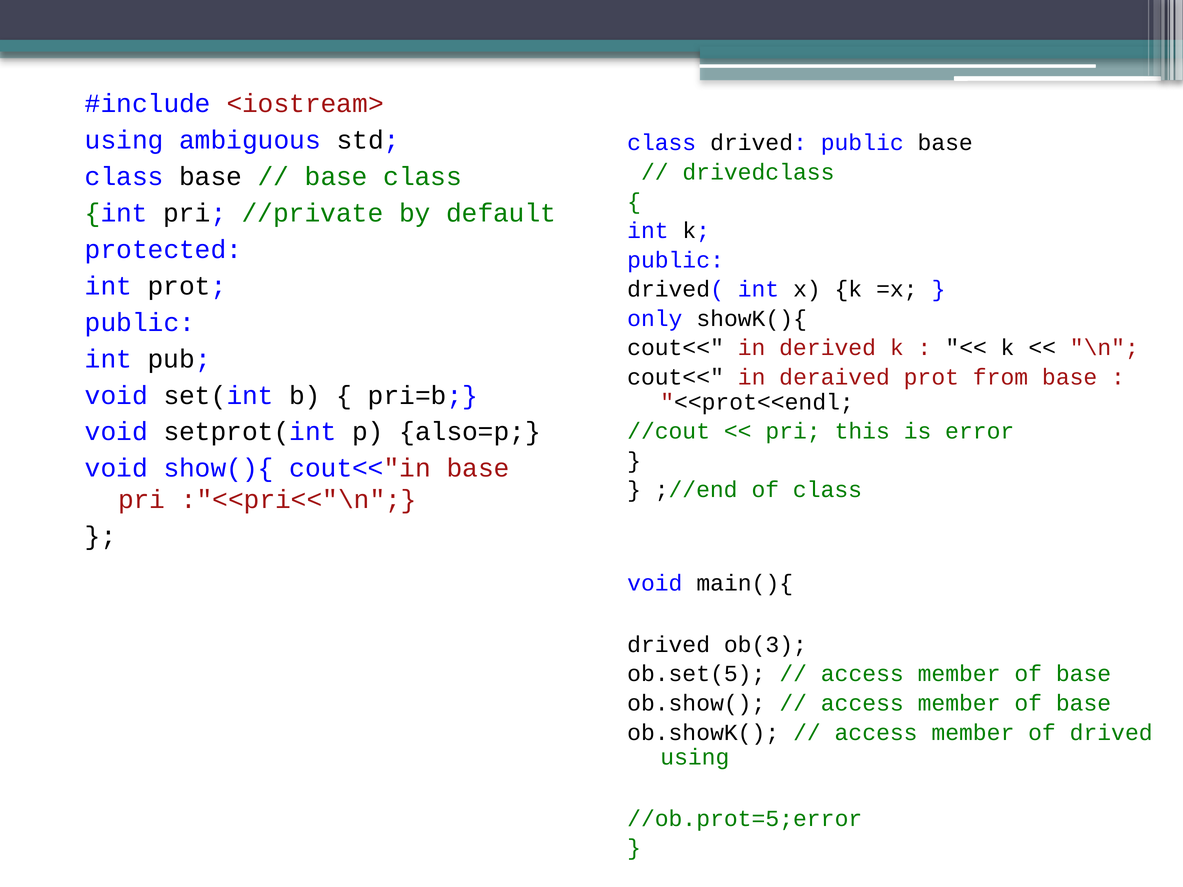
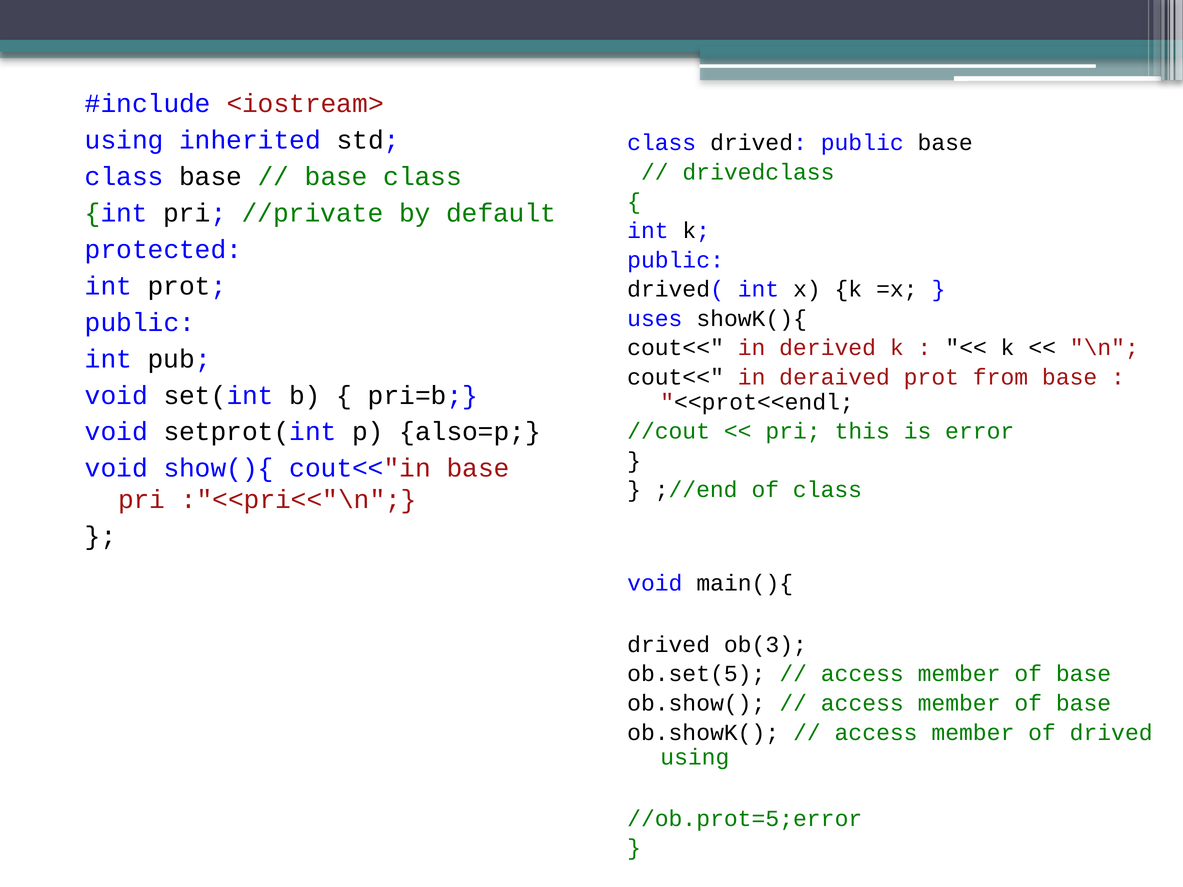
ambiguous: ambiguous -> inherited
only: only -> uses
